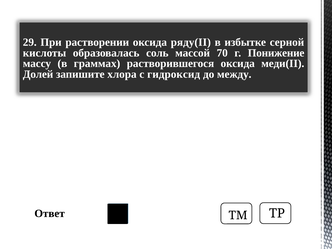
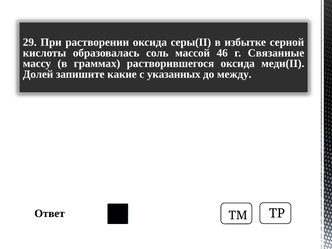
ряду(II: ряду(II -> серы(II
70: 70 -> 46
Понижение: Понижение -> Связанные
хлора: хлора -> какие
гидроксид: гидроксид -> указанных
